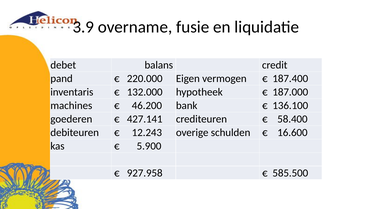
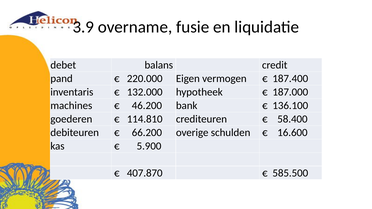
427.141: 427.141 -> 114.810
12.243: 12.243 -> 66.200
927.958: 927.958 -> 407.870
